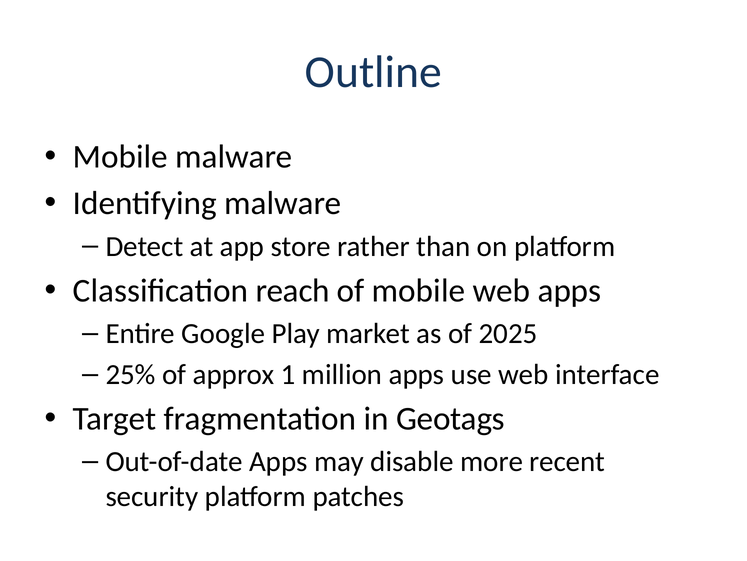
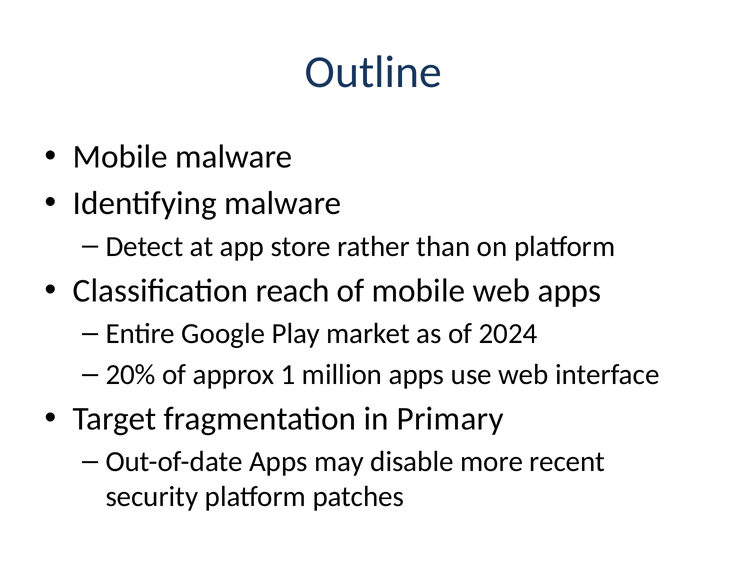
2025: 2025 -> 2024
25%: 25% -> 20%
Geotags: Geotags -> Primary
